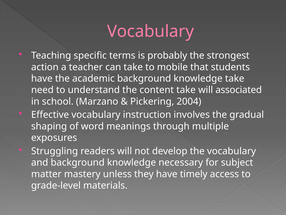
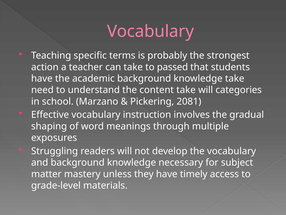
mobile: mobile -> passed
associated: associated -> categories
2004: 2004 -> 2081
